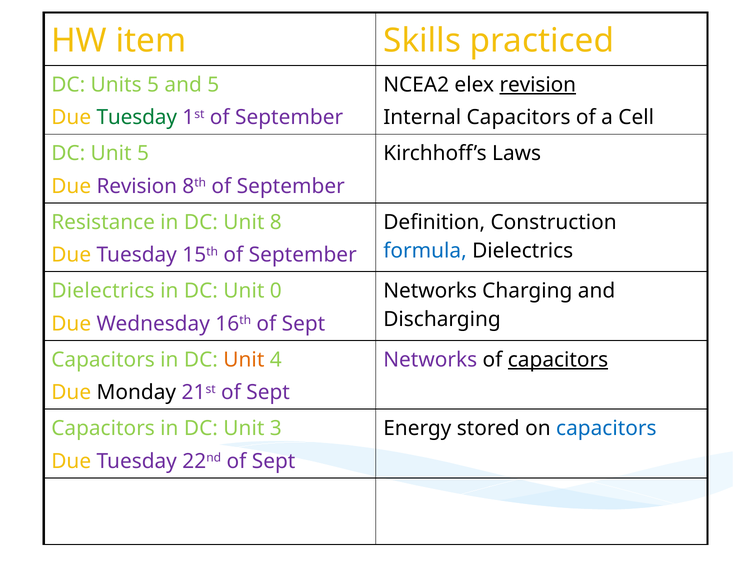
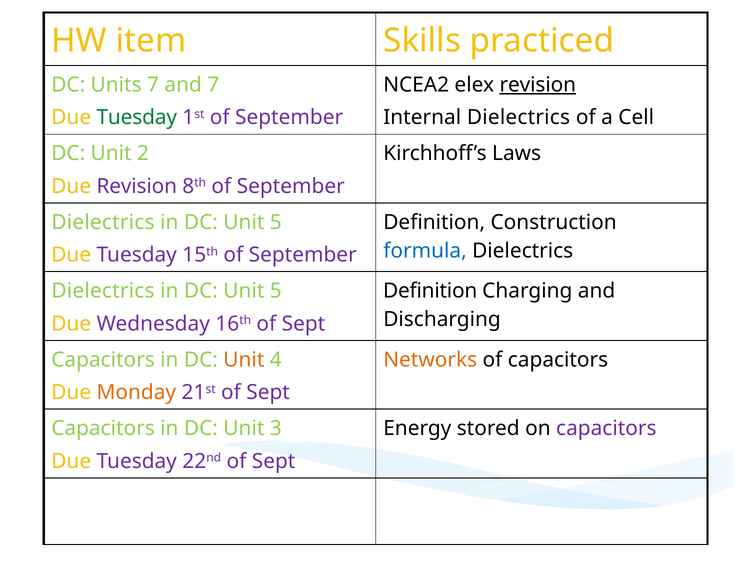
Units 5: 5 -> 7
and 5: 5 -> 7
Internal Capacitors: Capacitors -> Dielectrics
Unit 5: 5 -> 2
Resistance at (103, 222): Resistance -> Dielectrics
8 at (276, 222): 8 -> 5
0 at (276, 291): 0 -> 5
Networks at (430, 291): Networks -> Definition
Networks at (430, 359) colour: purple -> orange
capacitors at (558, 359) underline: present -> none
Monday colour: black -> orange
capacitors at (606, 428) colour: blue -> purple
